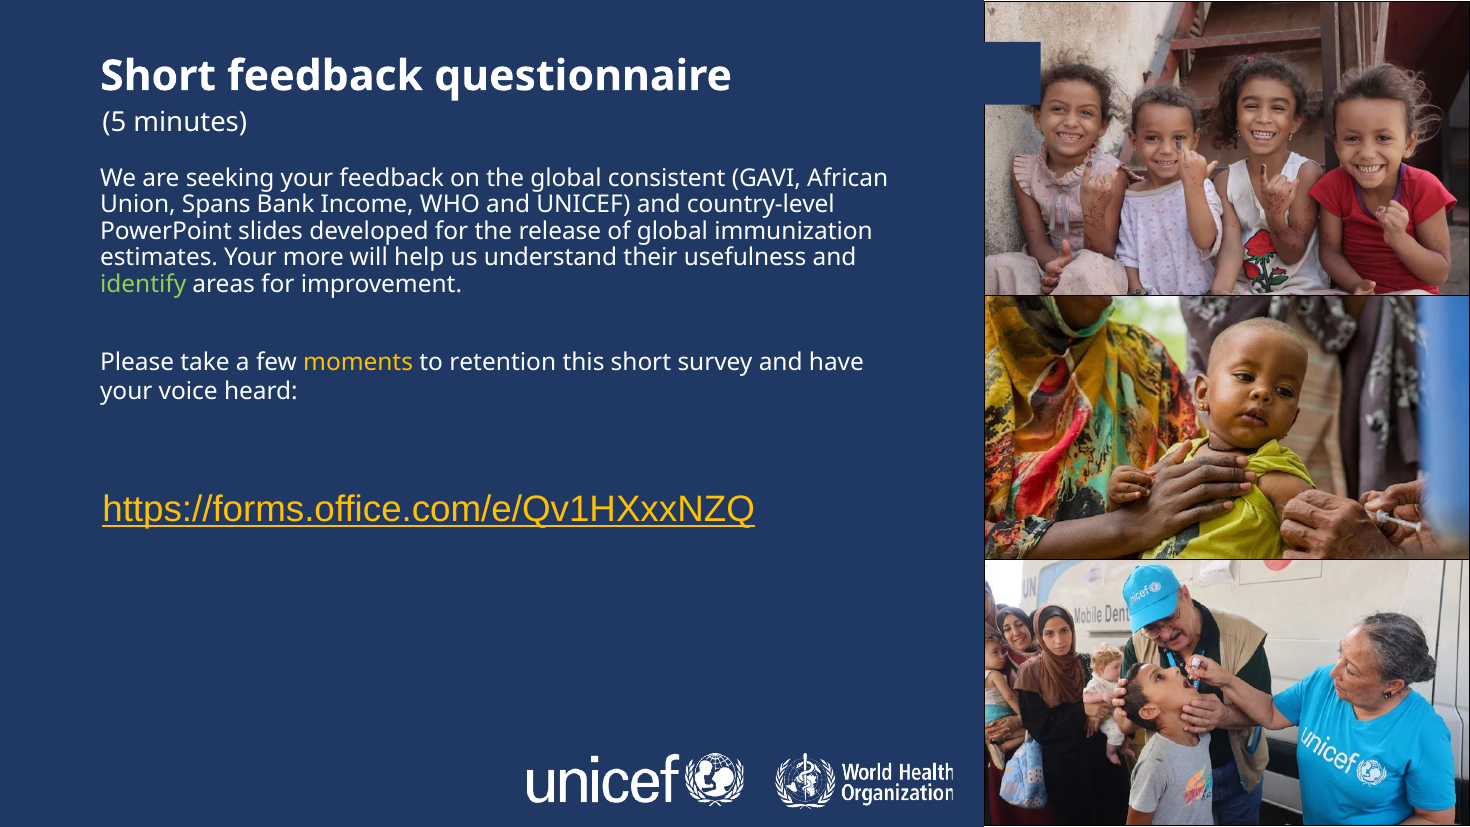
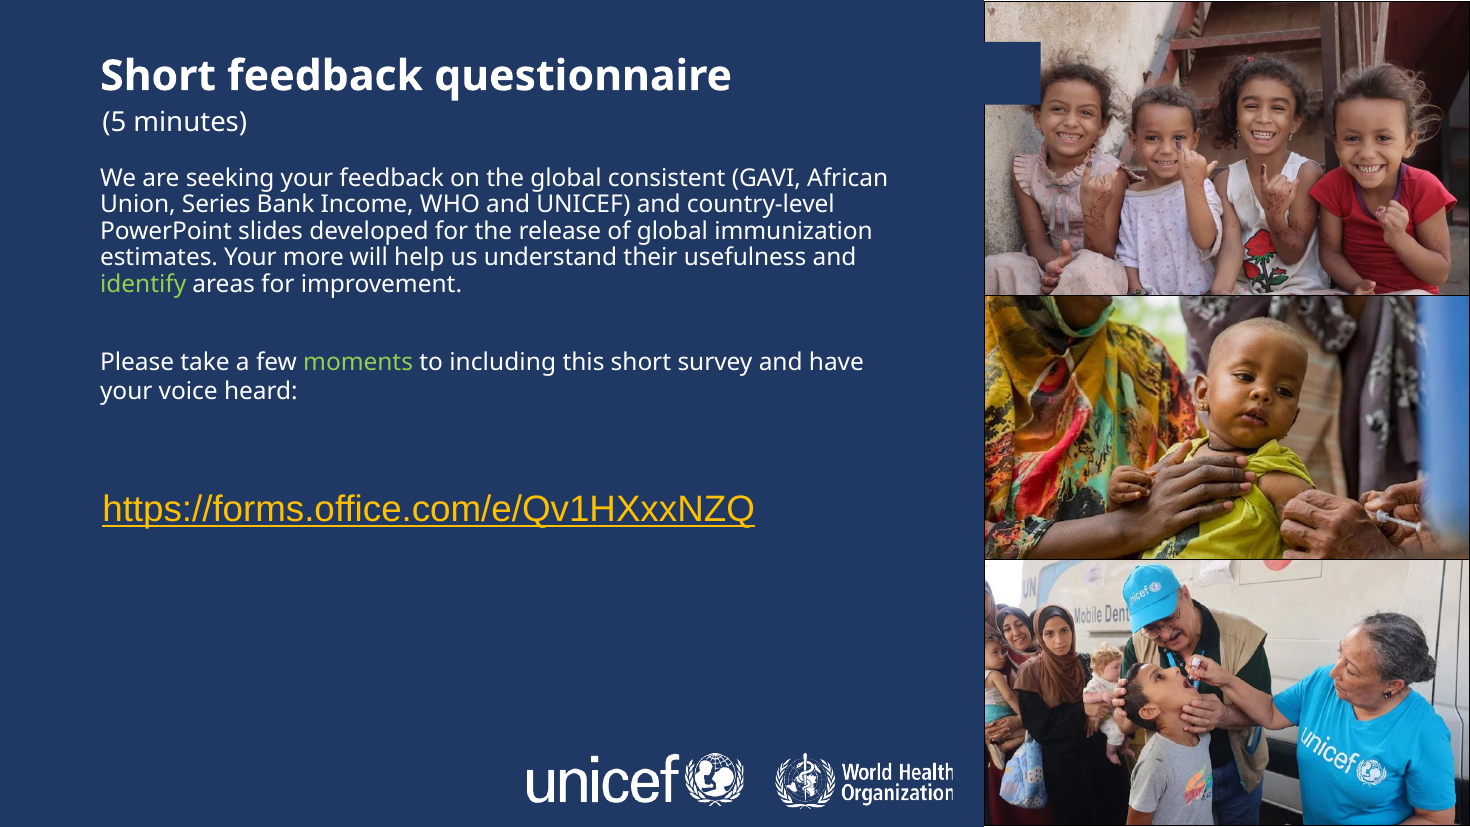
Spans: Spans -> Series
moments colour: yellow -> light green
retention: retention -> including
